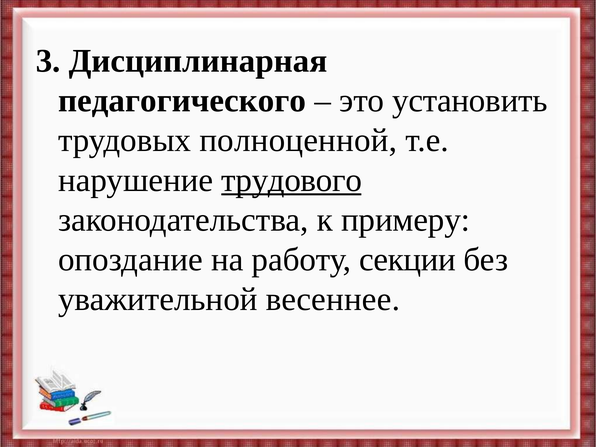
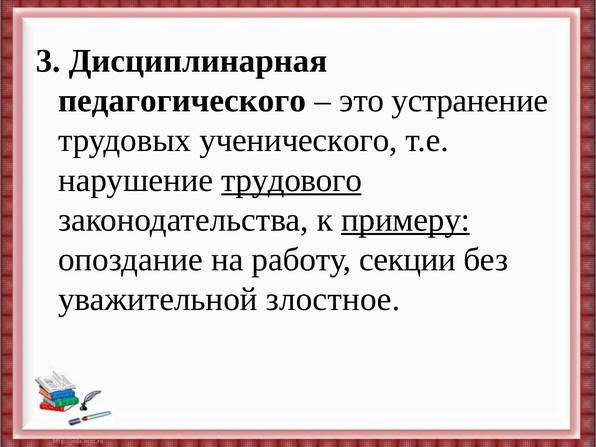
установить: установить -> устранение
полноценной: полноценной -> ученического
примеру underline: none -> present
весеннее: весеннее -> злостное
